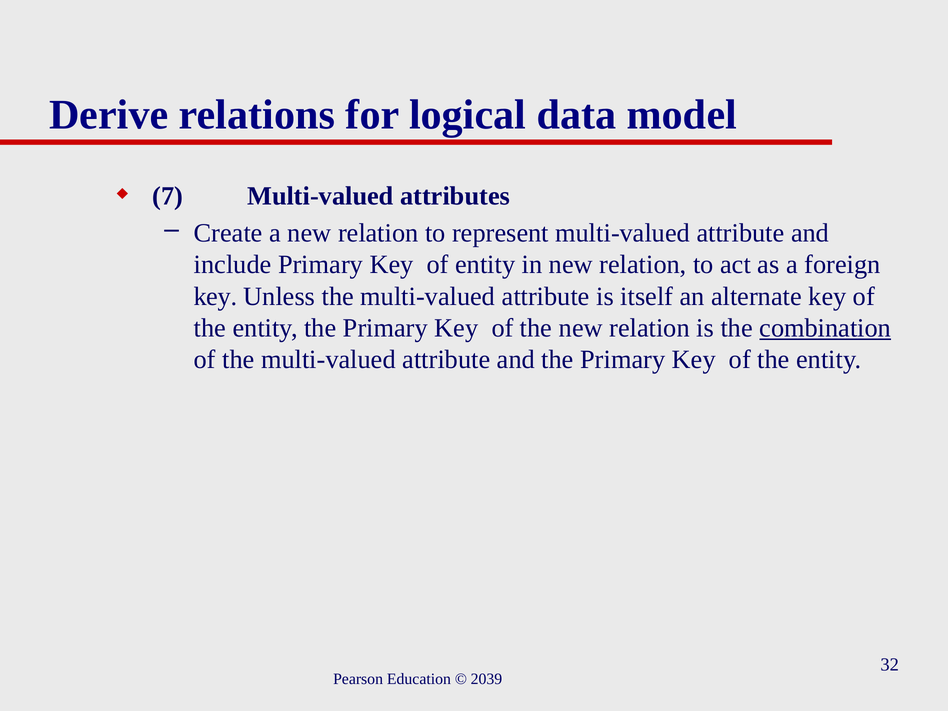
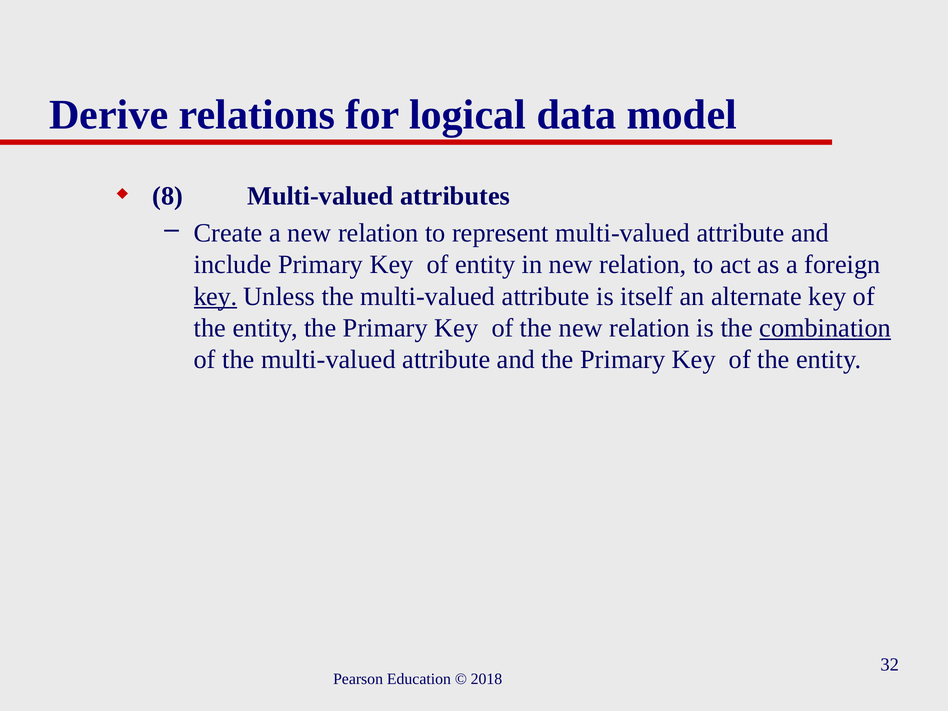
7: 7 -> 8
key at (215, 296) underline: none -> present
2039: 2039 -> 2018
